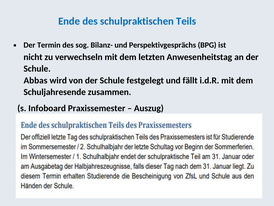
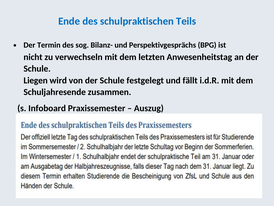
Abbas: Abbas -> Liegen
